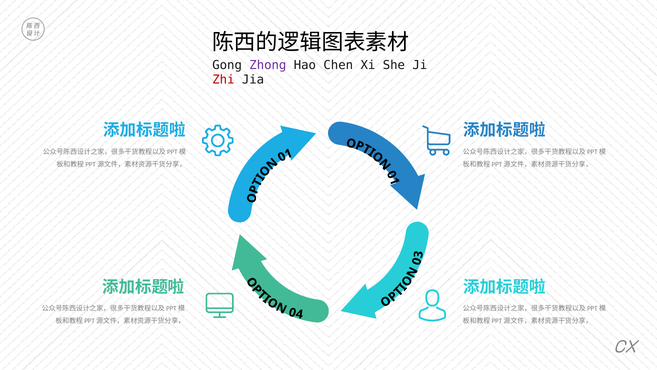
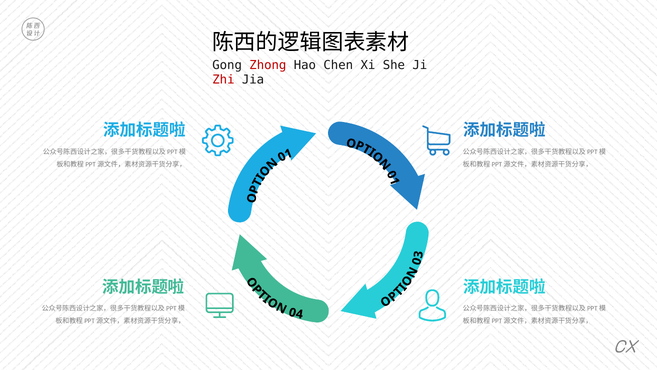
Zhong colour: purple -> red
